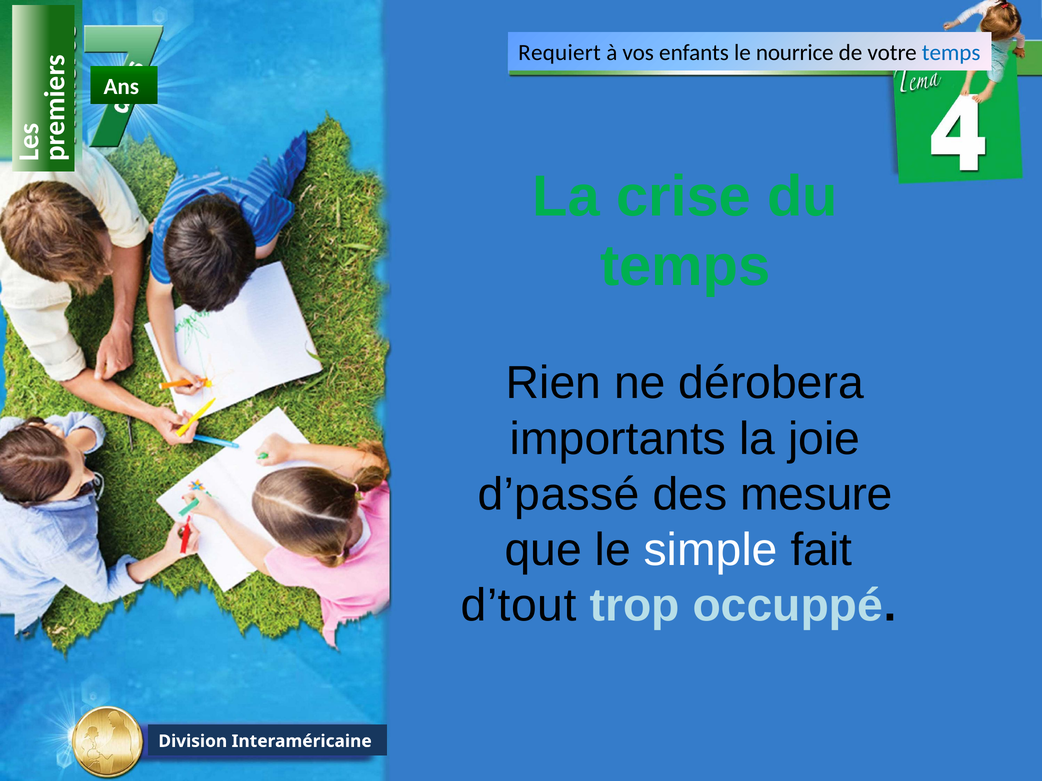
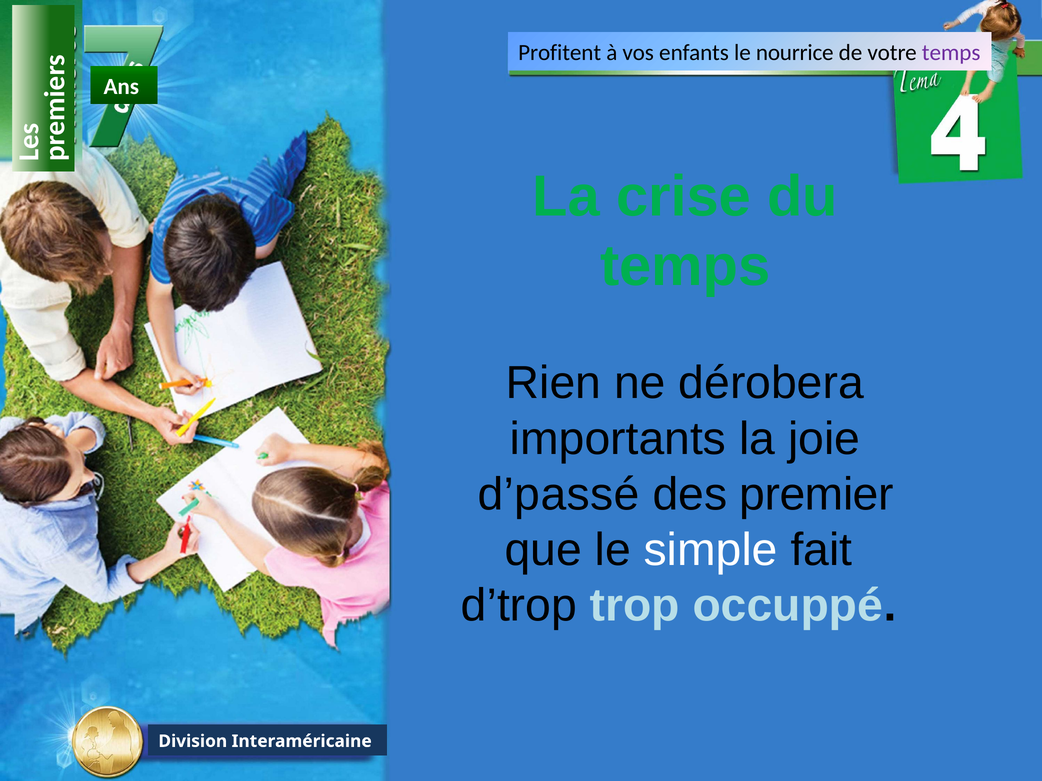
Requiert: Requiert -> Profitent
temps at (951, 53) colour: blue -> purple
mesure: mesure -> premier
d’tout: d’tout -> d’trop
